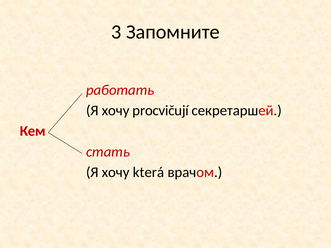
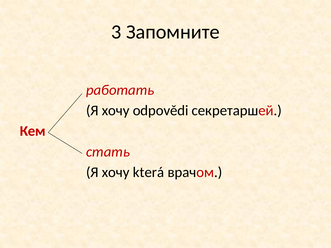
procvičují: procvičují -> odpovědi
